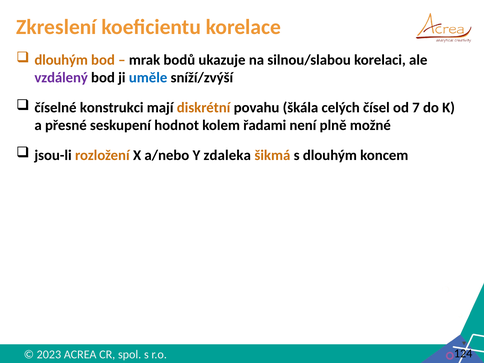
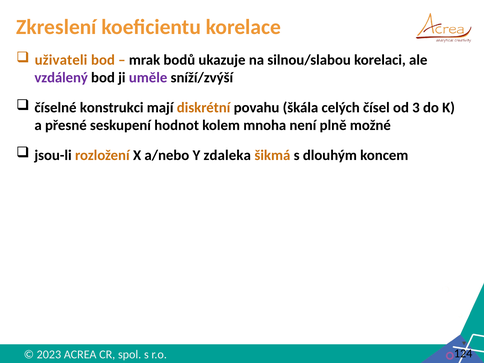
dlouhým at (61, 60): dlouhým -> uživateli
uměle colour: blue -> purple
7: 7 -> 3
řadami: řadami -> mnoha
